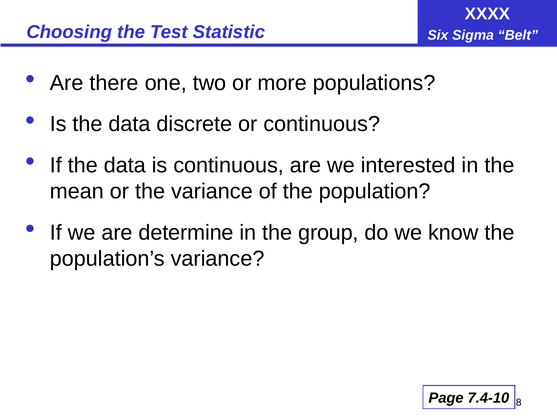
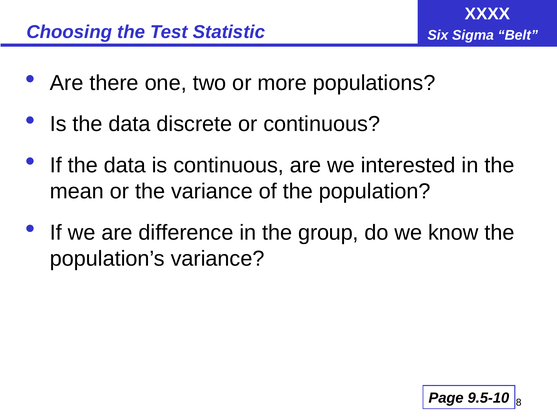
determine: determine -> difference
7.4-10: 7.4-10 -> 9.5-10
